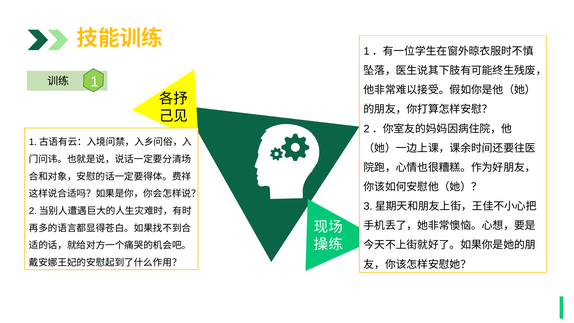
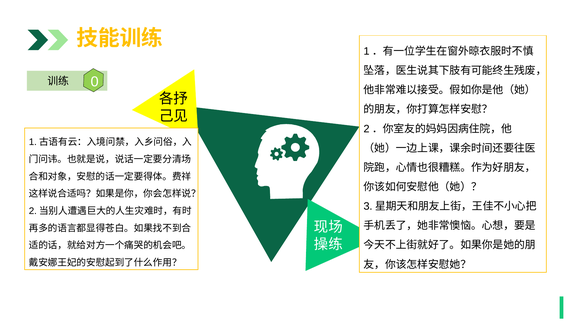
1: 1 -> 0
